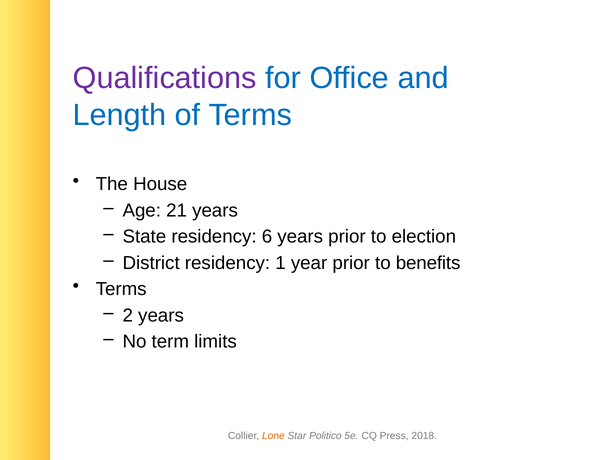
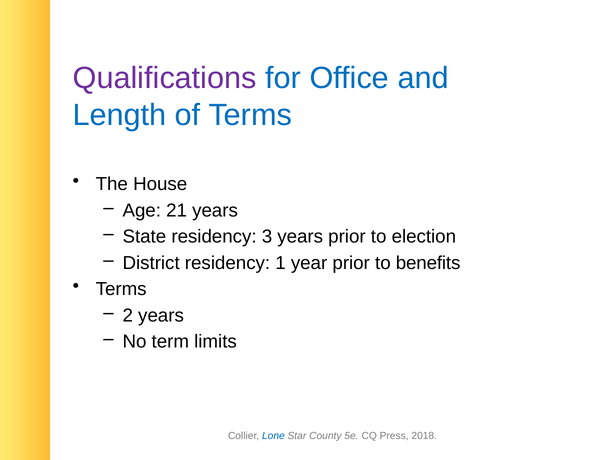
6: 6 -> 3
Lone colour: orange -> blue
Politico: Politico -> County
